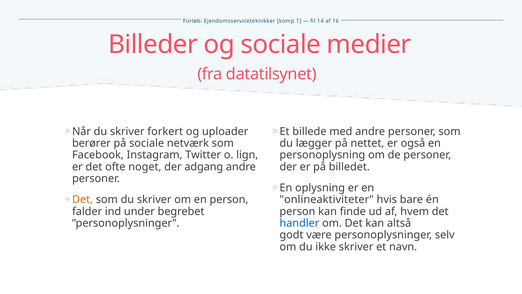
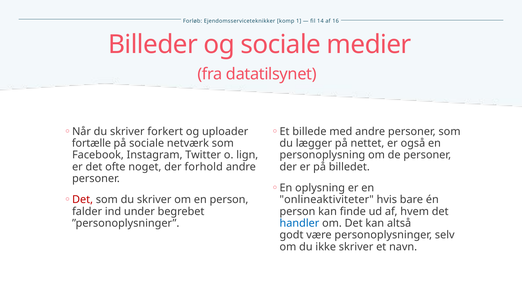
berører: berører -> fortælle
adgang: adgang -> forhold
Det at (83, 199) colour: orange -> red
